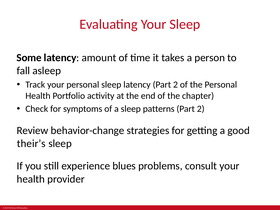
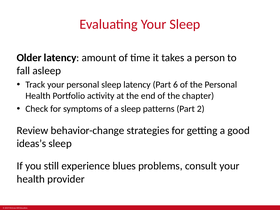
Some: Some -> Older
latency Part 2: 2 -> 6
their’s: their’s -> ideas’s
